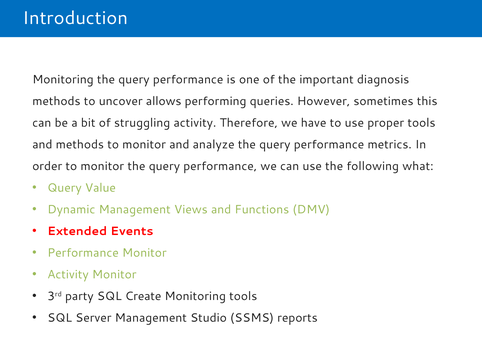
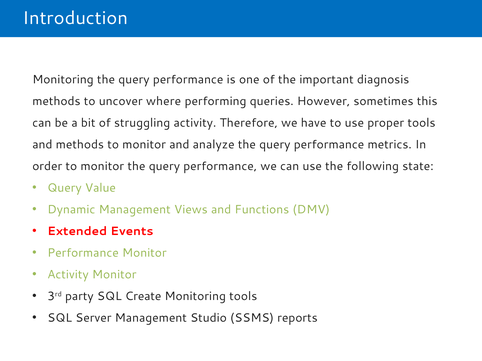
allows: allows -> where
what: what -> state
